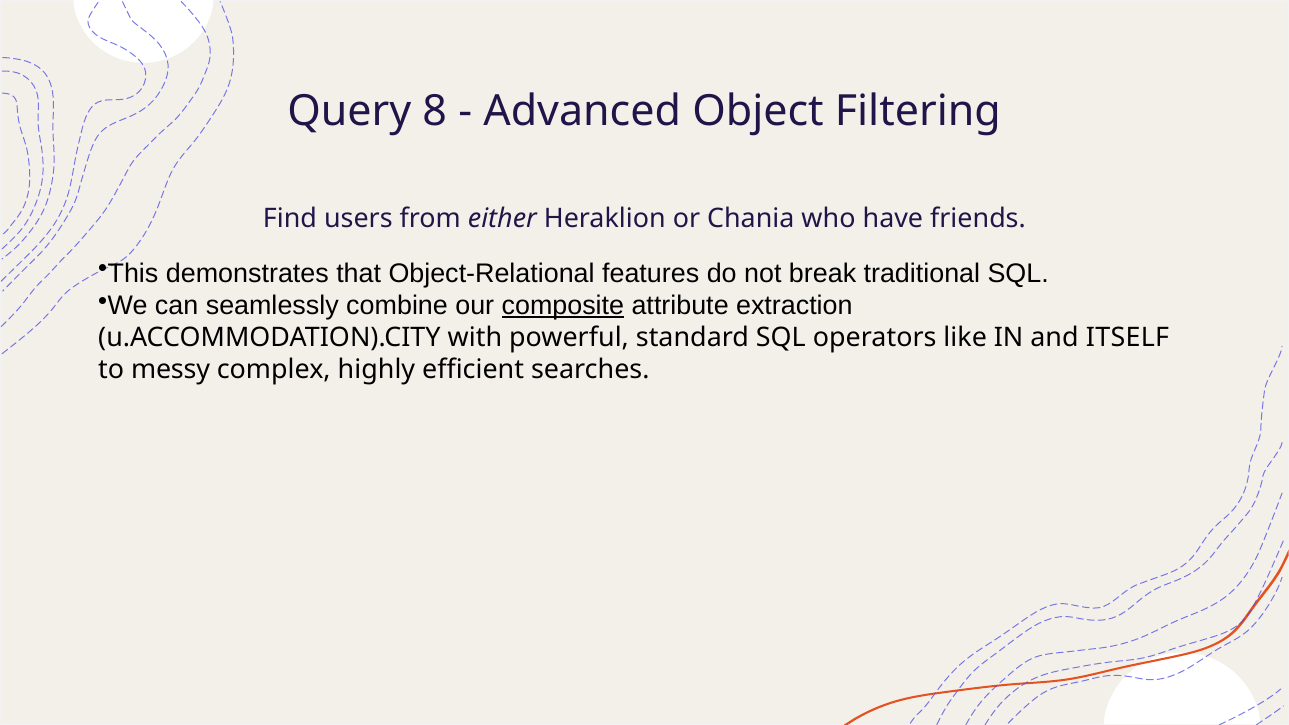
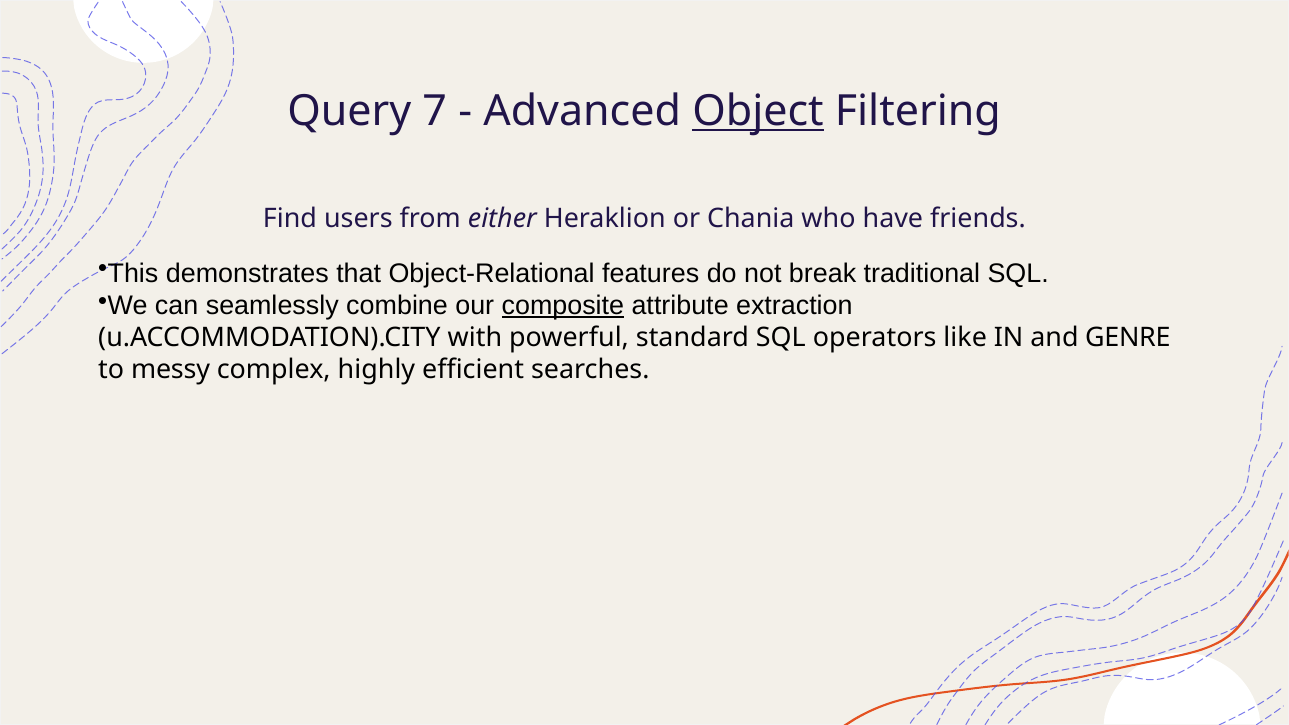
8: 8 -> 7
Object underline: none -> present
ITSELF: ITSELF -> GENRE
